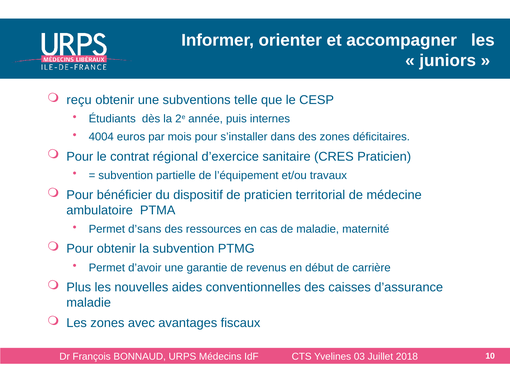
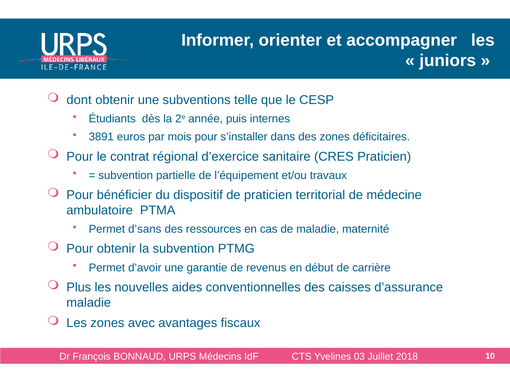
reçu: reçu -> dont
4004: 4004 -> 3891
